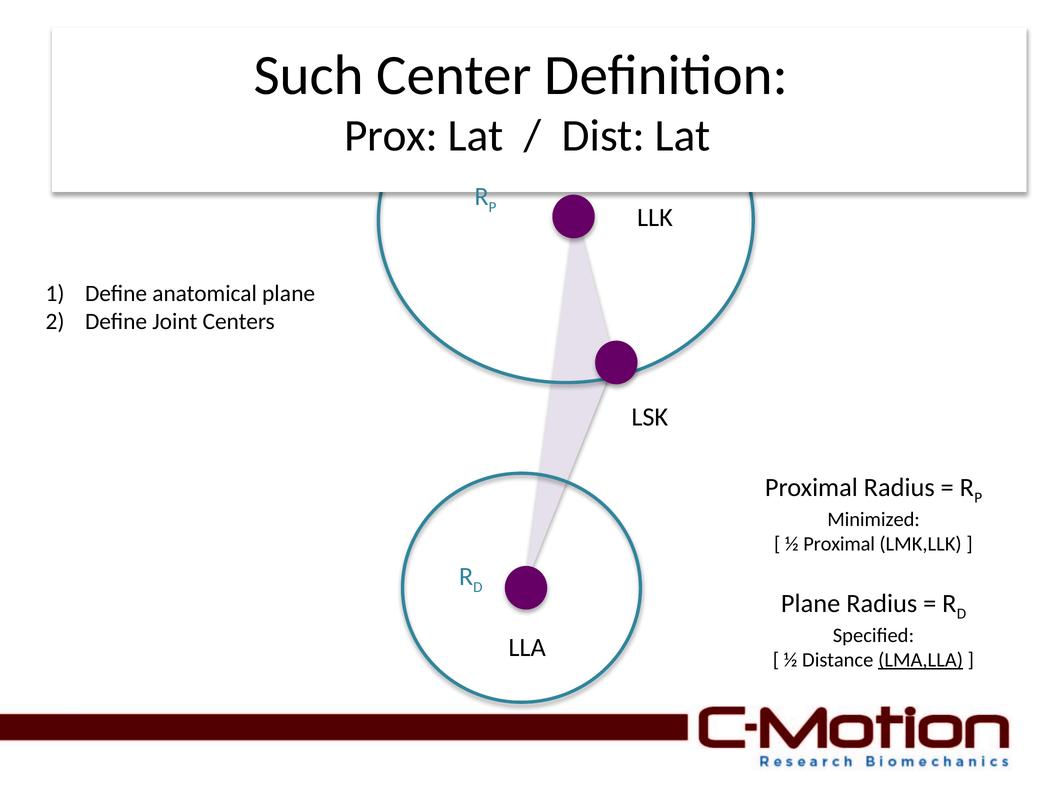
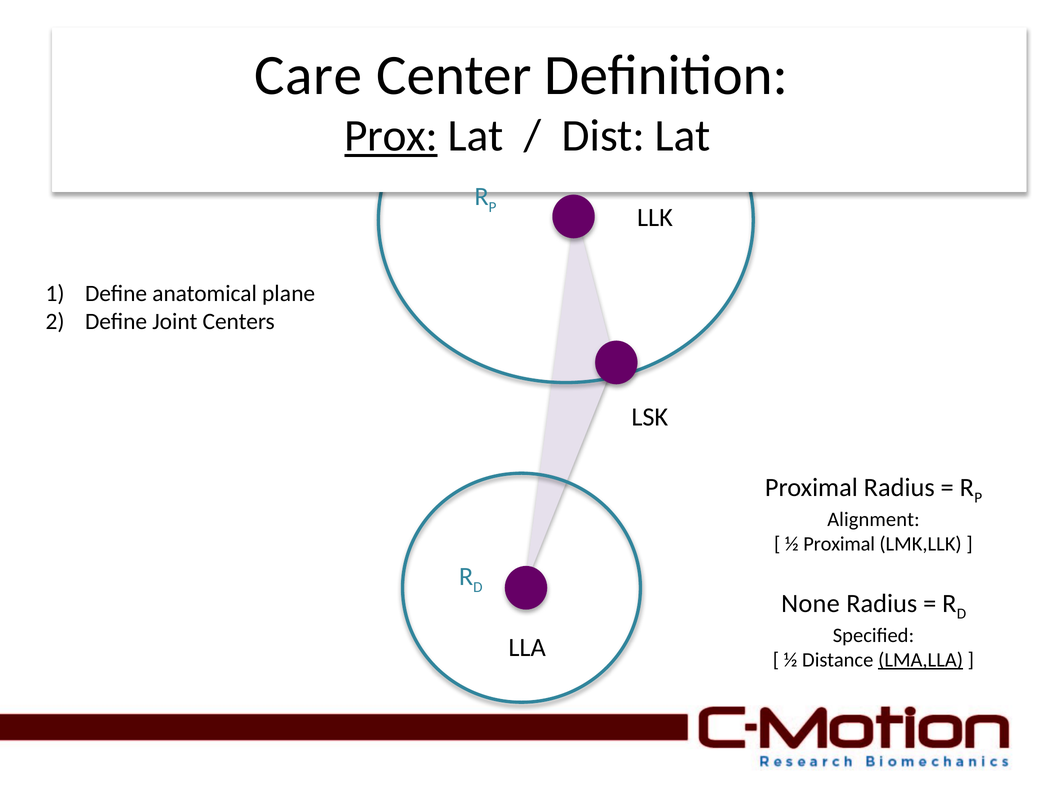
Such: Such -> Care
Prox underline: none -> present
Minimized: Minimized -> Alignment
Plane at (811, 604): Plane -> None
